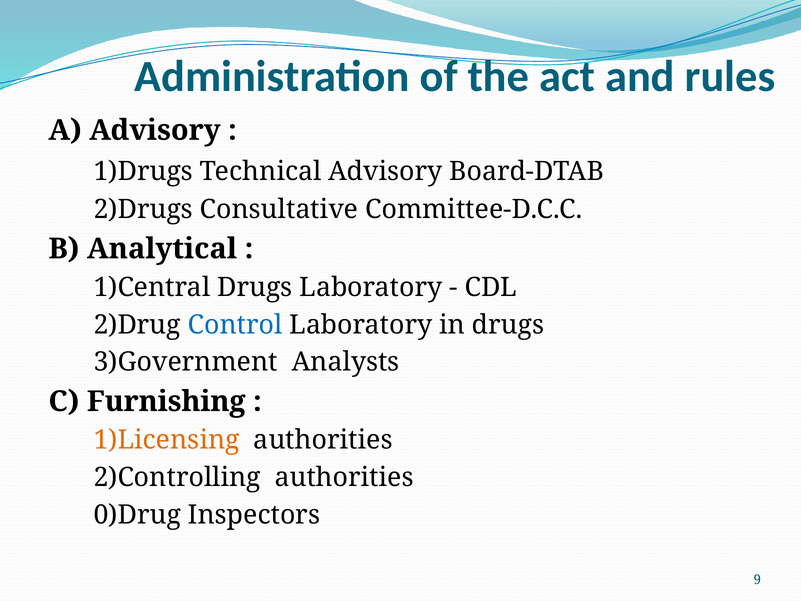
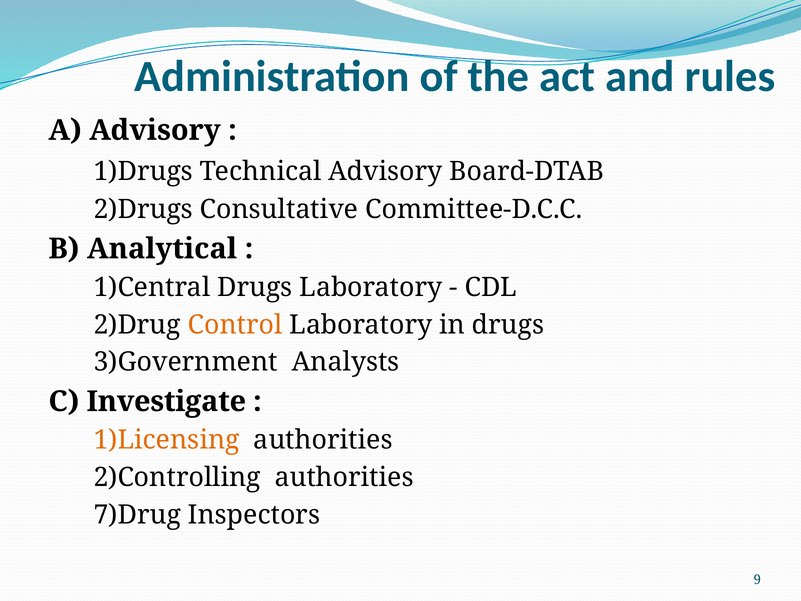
Control colour: blue -> orange
Furnishing: Furnishing -> Investigate
0)Drug: 0)Drug -> 7)Drug
